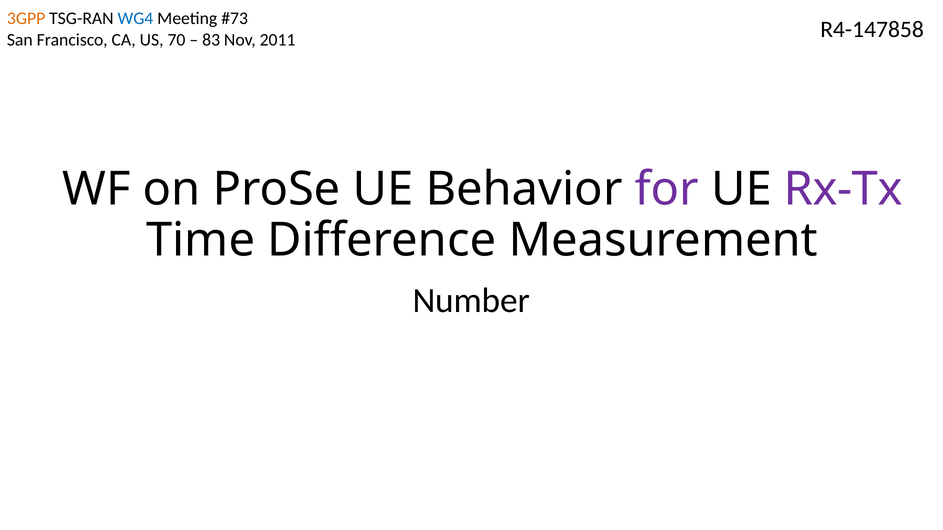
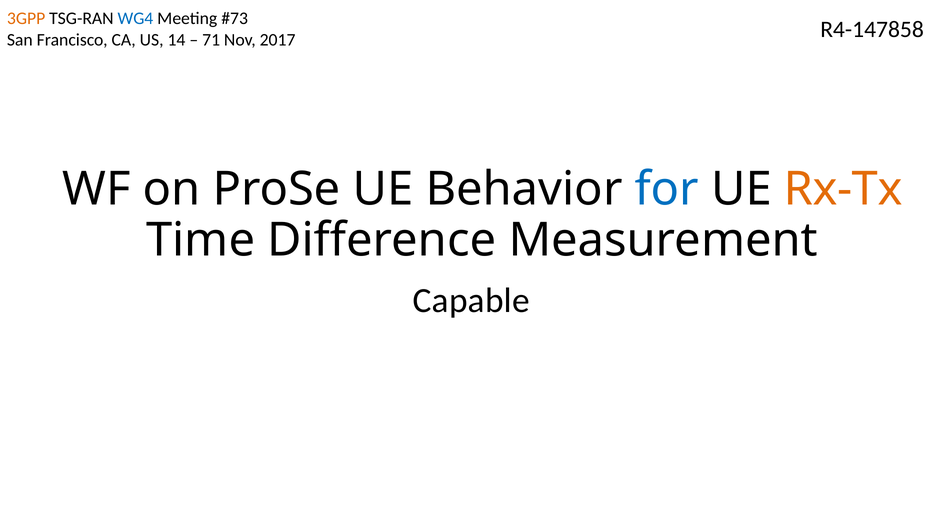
70: 70 -> 14
83: 83 -> 71
2011: 2011 -> 2017
for colour: purple -> blue
Rx-Tx colour: purple -> orange
Number: Number -> Capable
